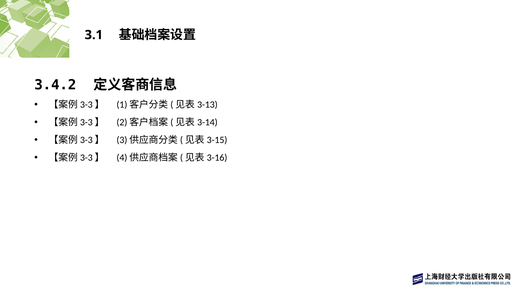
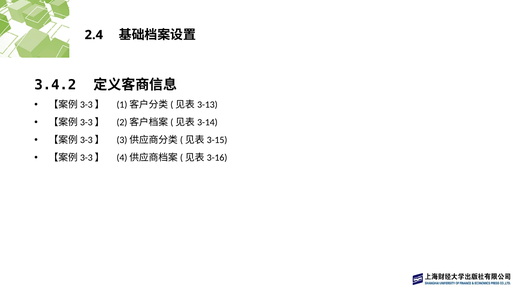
3.1: 3.1 -> 2.4
